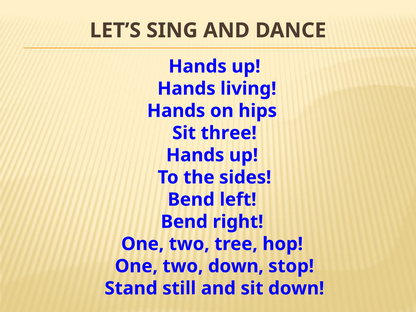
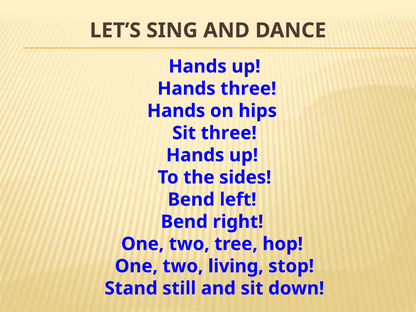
Hands living: living -> three
two down: down -> living
